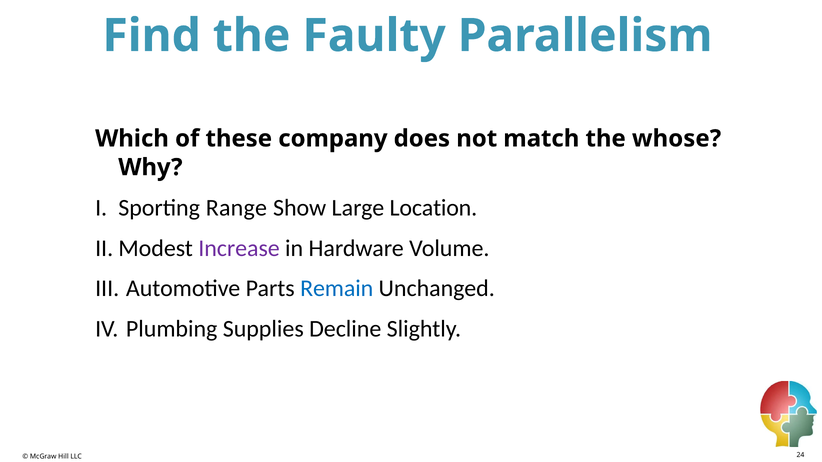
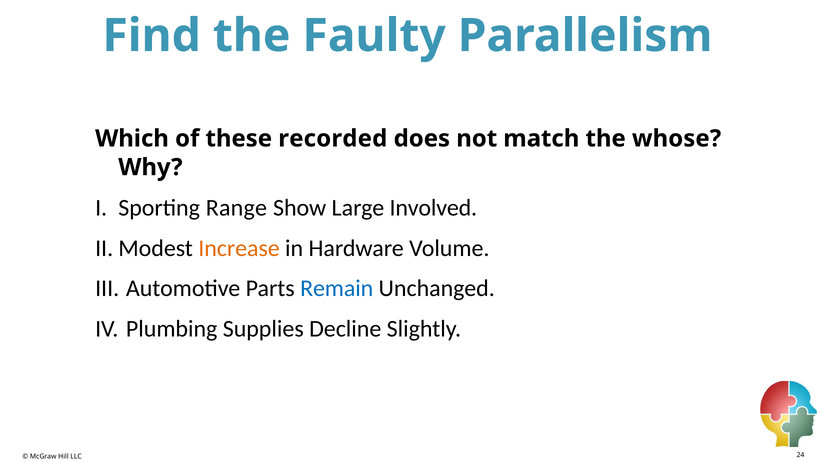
company: company -> recorded
Location: Location -> Involved
Increase colour: purple -> orange
